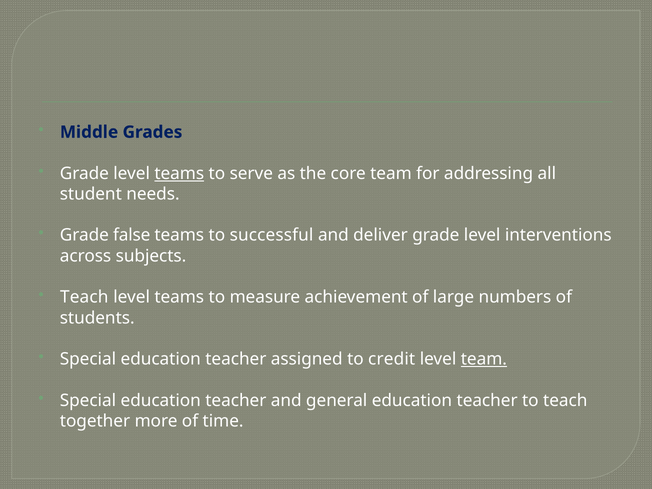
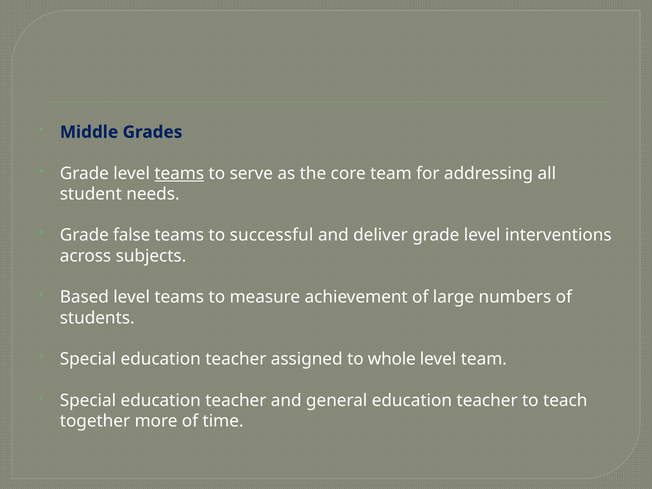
Teach at (84, 297): Teach -> Based
credit: credit -> whole
team at (484, 359) underline: present -> none
